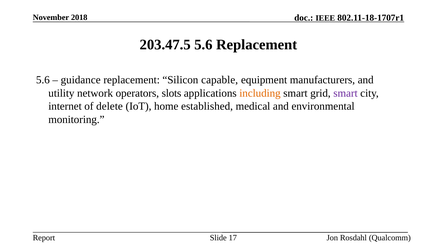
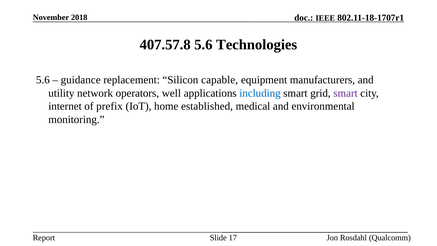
203.47.5: 203.47.5 -> 407.57.8
5.6 Replacement: Replacement -> Technologies
slots: slots -> well
including colour: orange -> blue
delete: delete -> prefix
